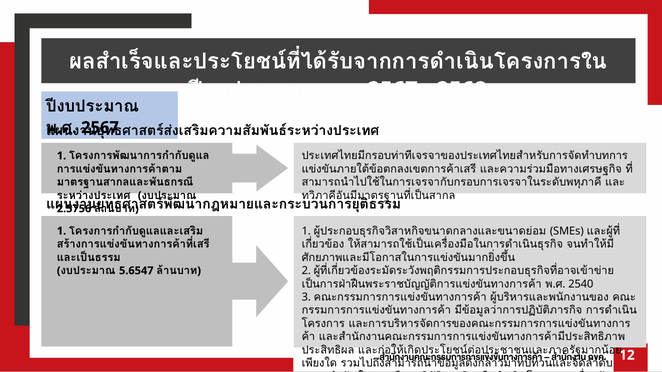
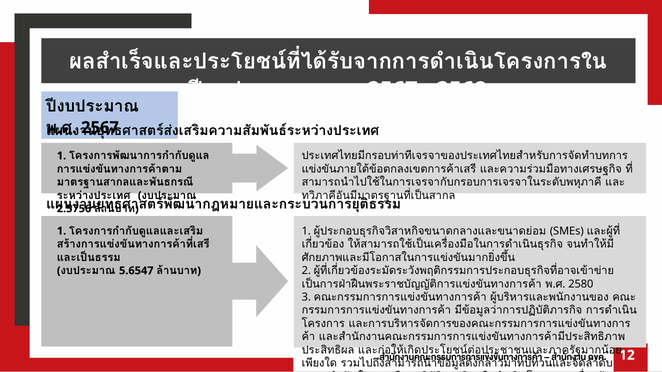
2540: 2540 -> 2580
